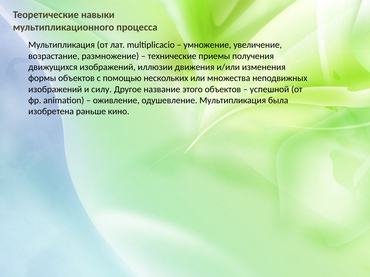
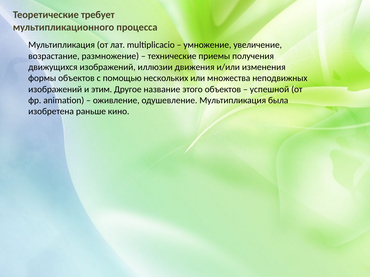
навыки: навыки -> требует
силу: силу -> этим
